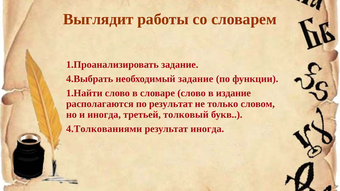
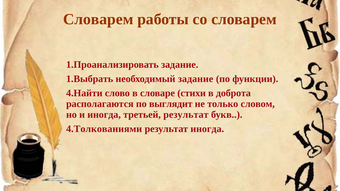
Выглядит at (98, 19): Выглядит -> Словарем
4.Выбрать: 4.Выбрать -> 1.Выбрать
1.Найти: 1.Найти -> 4.Найти
словаре слово: слово -> стихи
издание: издание -> доброта
по результат: результат -> выглядит
третьей толковый: толковый -> результат
